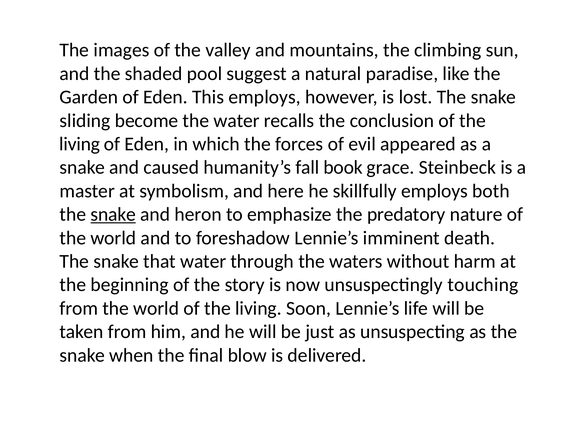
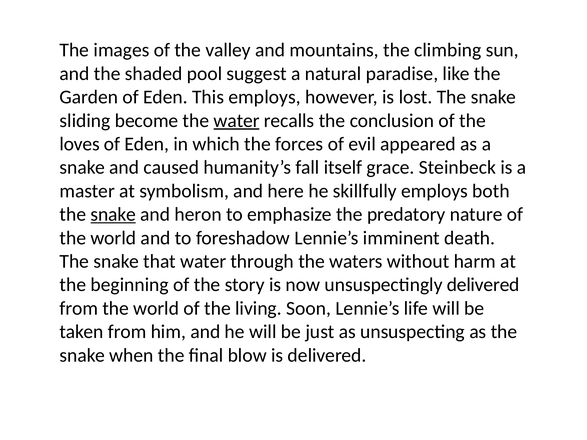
water at (237, 121) underline: none -> present
living at (80, 144): living -> loves
book: book -> itself
unsuspectingly touching: touching -> delivered
